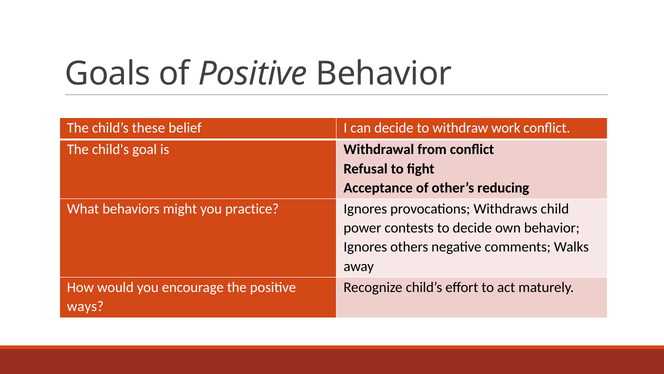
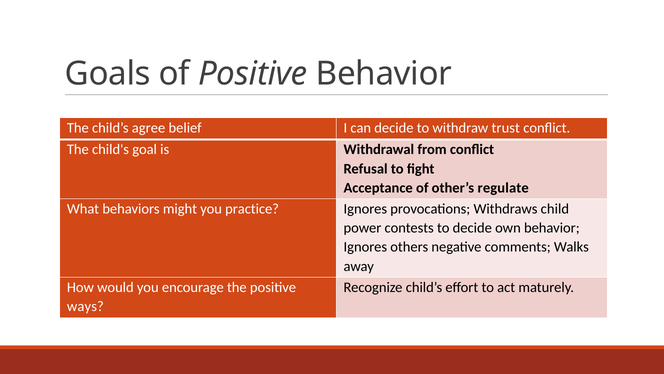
these: these -> agree
work: work -> trust
reducing: reducing -> regulate
